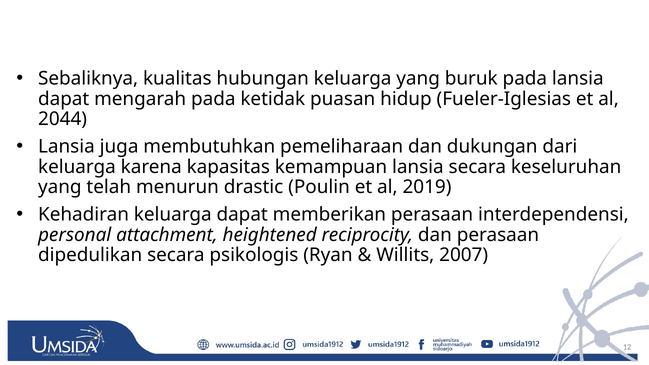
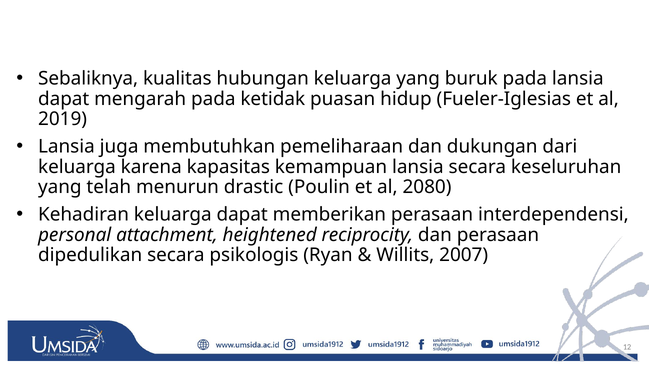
2044: 2044 -> 2019
2019: 2019 -> 2080
